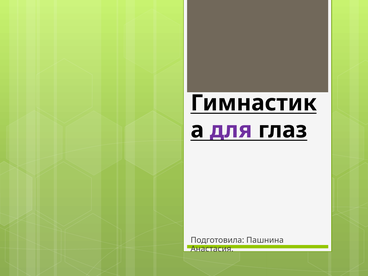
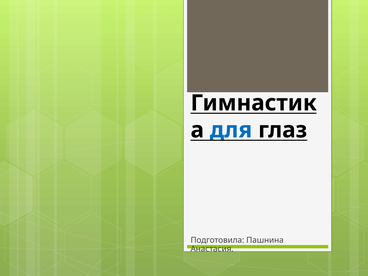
для colour: purple -> blue
